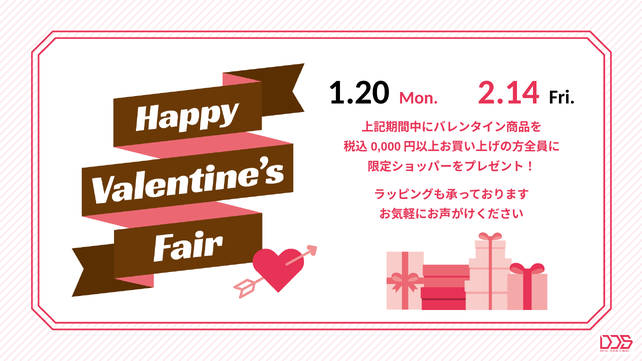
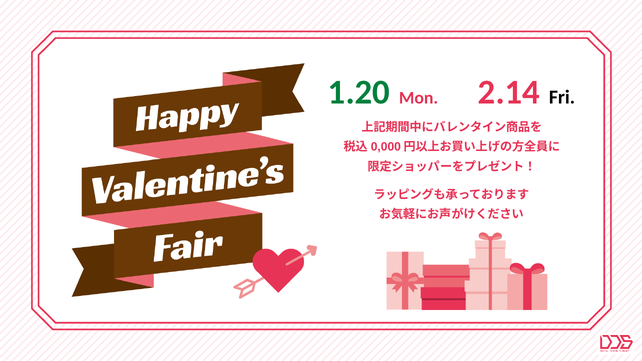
1.20 colour: black -> green
